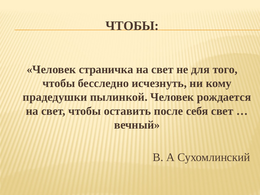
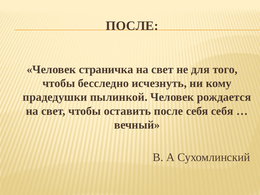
ЧТОБЫ at (132, 26): ЧТОБЫ -> ПОСЛЕ
себя свет: свет -> себя
